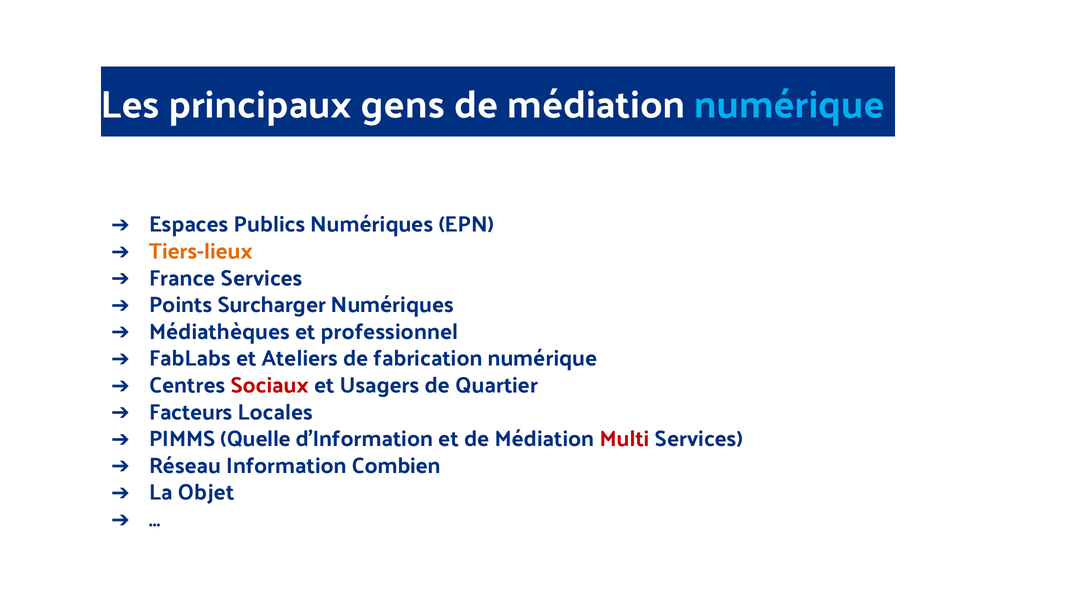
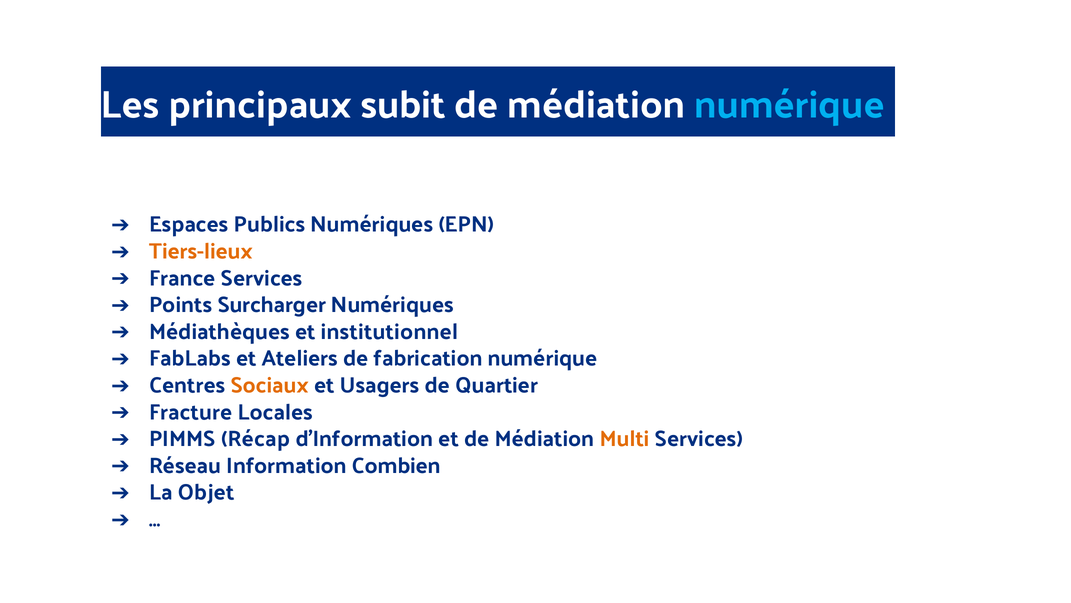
gens: gens -> subit
professionnel: professionnel -> institutionnel
Sociaux colour: red -> orange
Facteurs: Facteurs -> Fracture
Quelle: Quelle -> Récap
Multi colour: red -> orange
